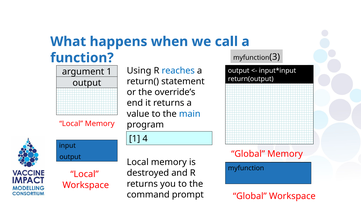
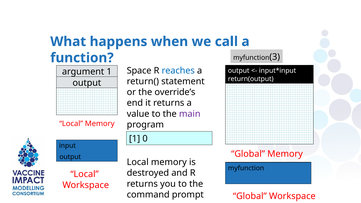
Using: Using -> Space
main colour: blue -> purple
4: 4 -> 0
